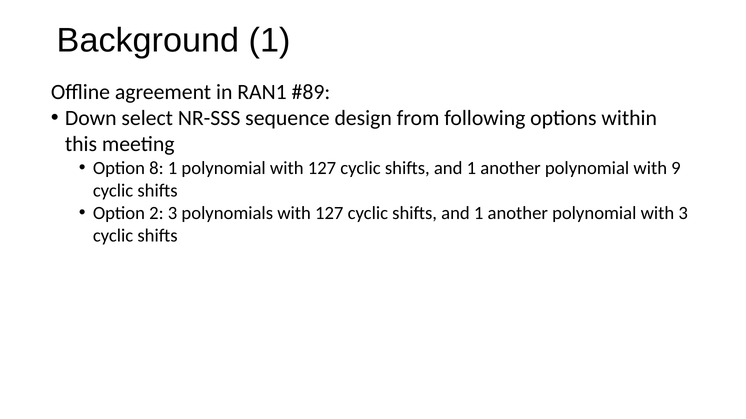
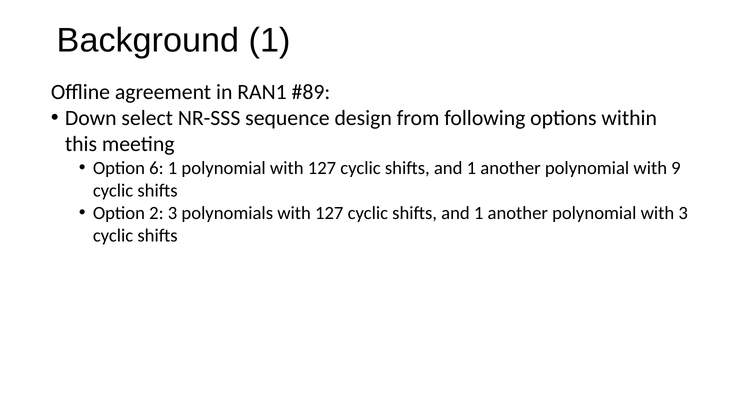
8: 8 -> 6
